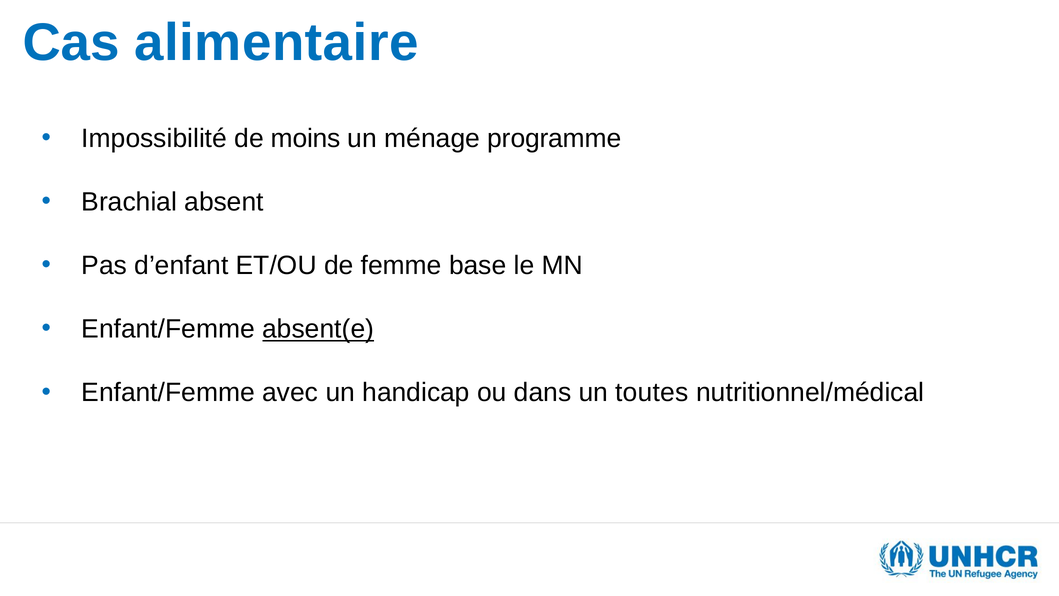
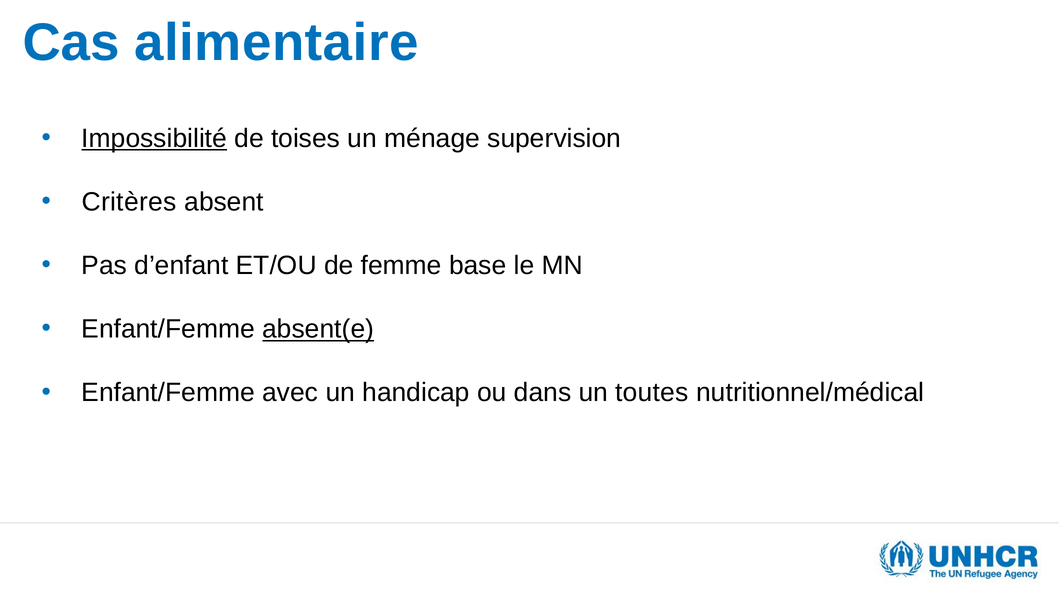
Impossibilité underline: none -> present
moins: moins -> toises
programme: programme -> supervision
Brachial: Brachial -> Critères
